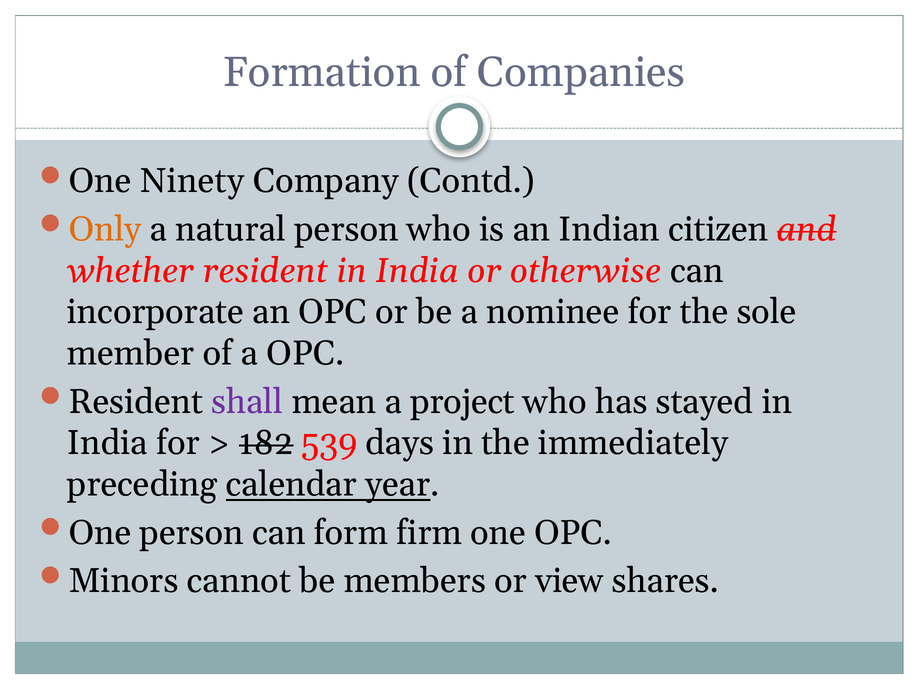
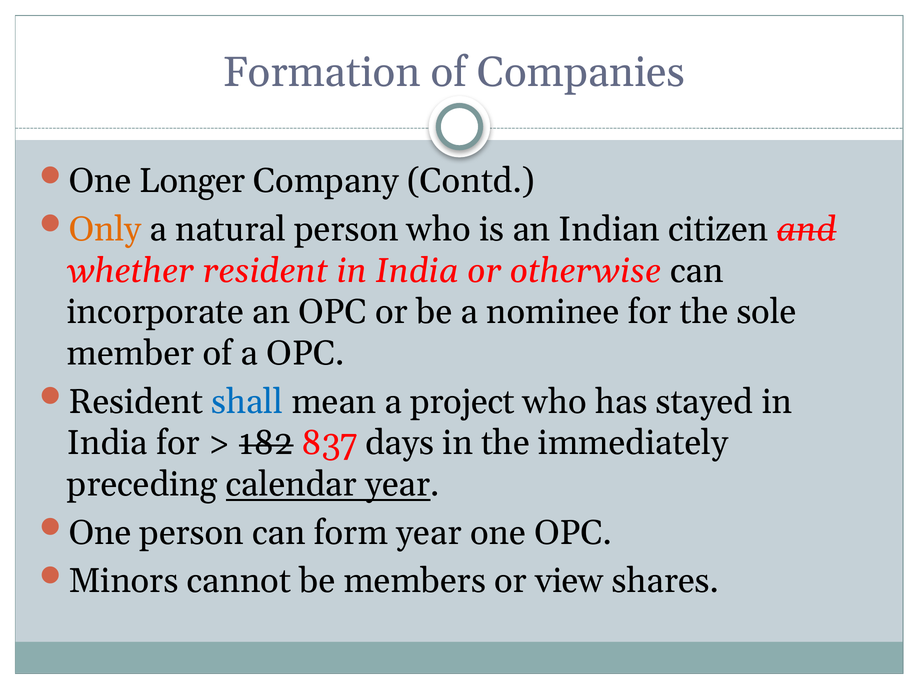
Ninety: Ninety -> Longer
shall colour: purple -> blue
539: 539 -> 837
form firm: firm -> year
